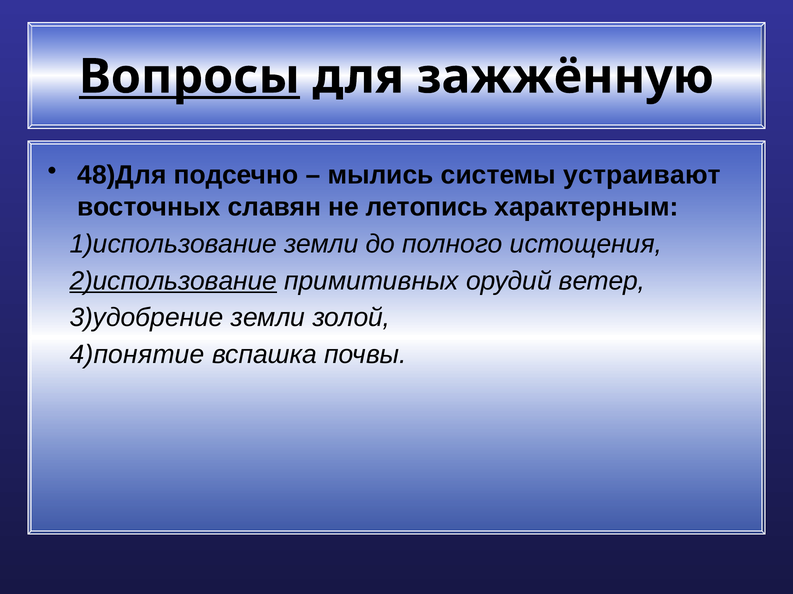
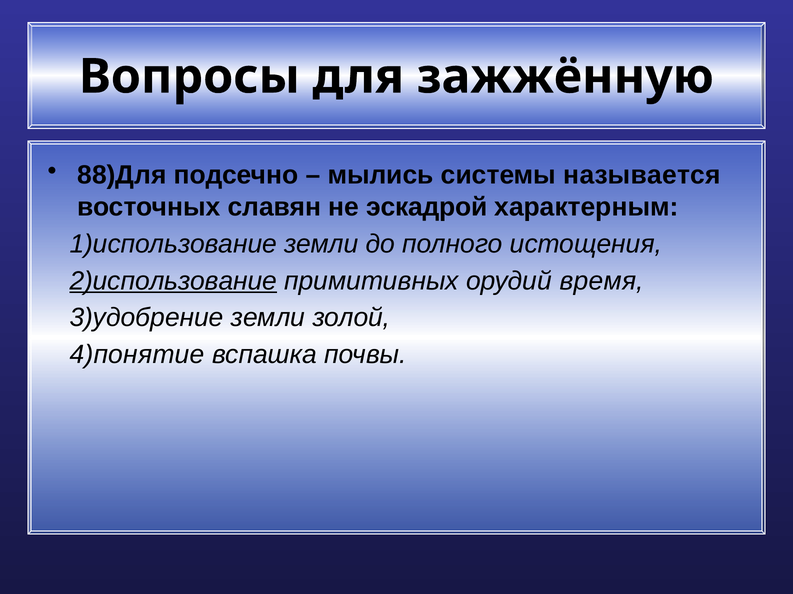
Вопросы underline: present -> none
48)Для: 48)Для -> 88)Для
устраивают: устраивают -> называется
летопись: летопись -> эскадрой
ветер: ветер -> время
